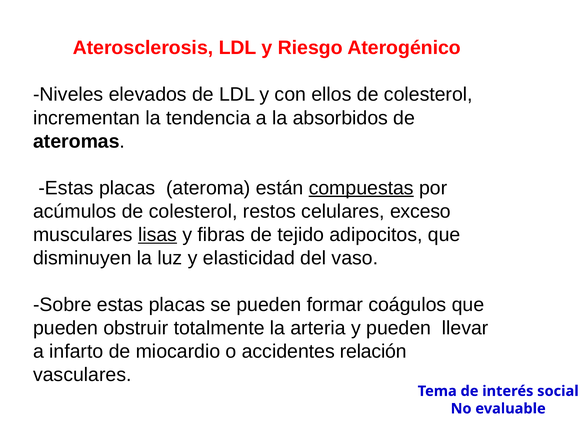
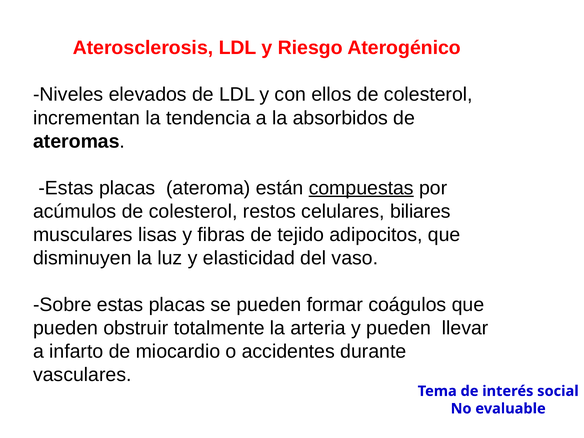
exceso: exceso -> biliares
lisas underline: present -> none
relación: relación -> durante
